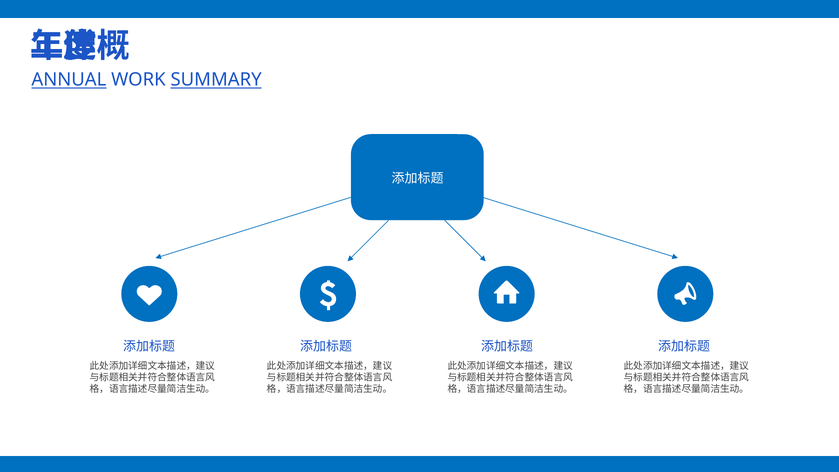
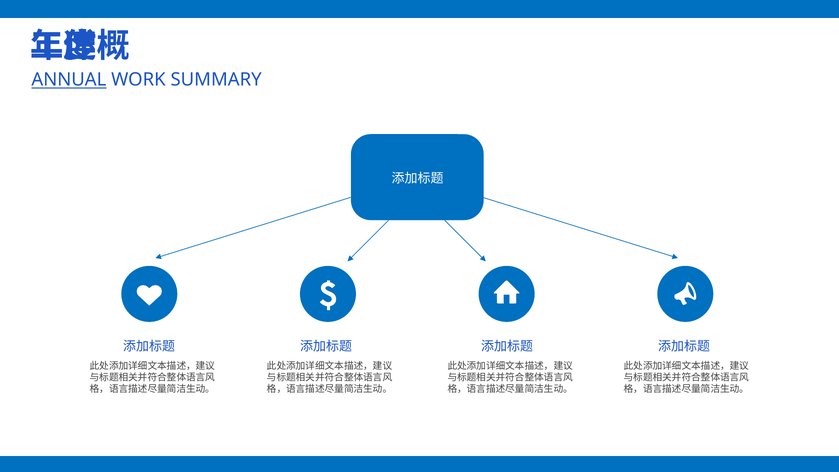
SUMMARY underline: present -> none
